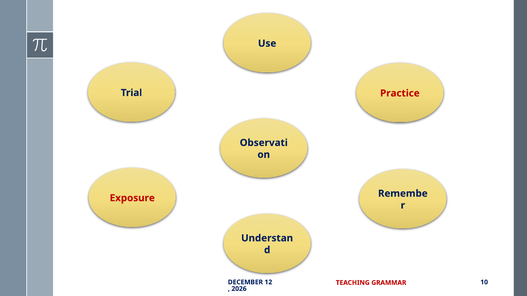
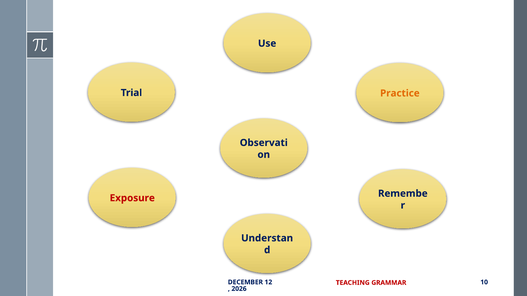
Practice colour: red -> orange
